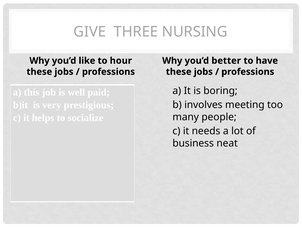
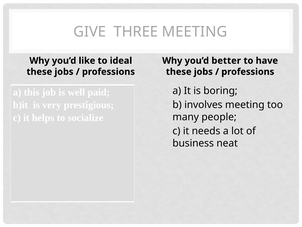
THREE NURSING: NURSING -> MEETING
hour: hour -> ideal
